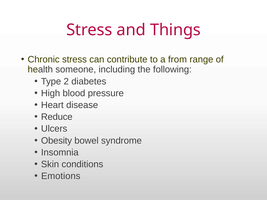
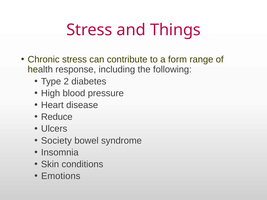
from: from -> form
someone: someone -> response
Obesity: Obesity -> Society
